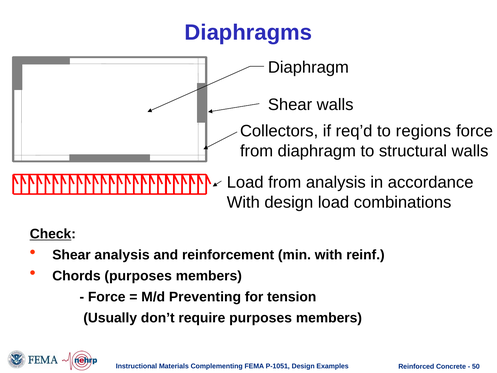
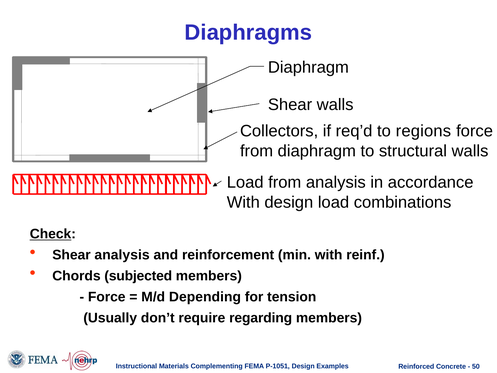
Chords purposes: purposes -> subjected
Preventing: Preventing -> Depending
require purposes: purposes -> regarding
